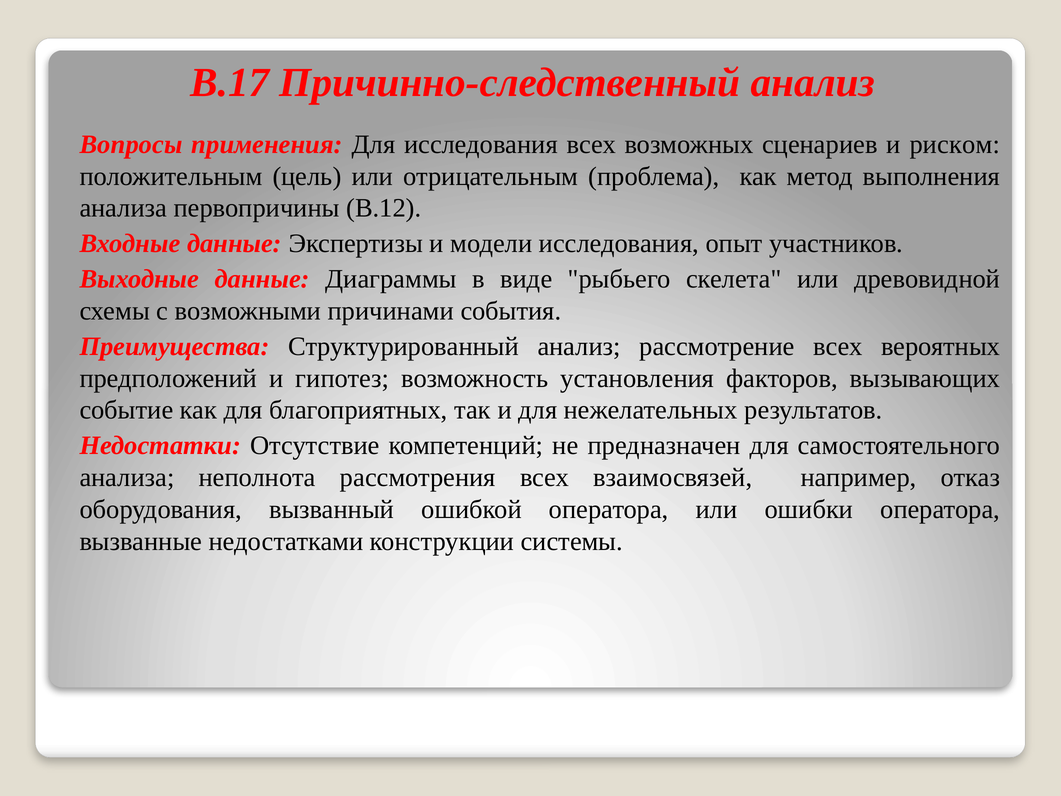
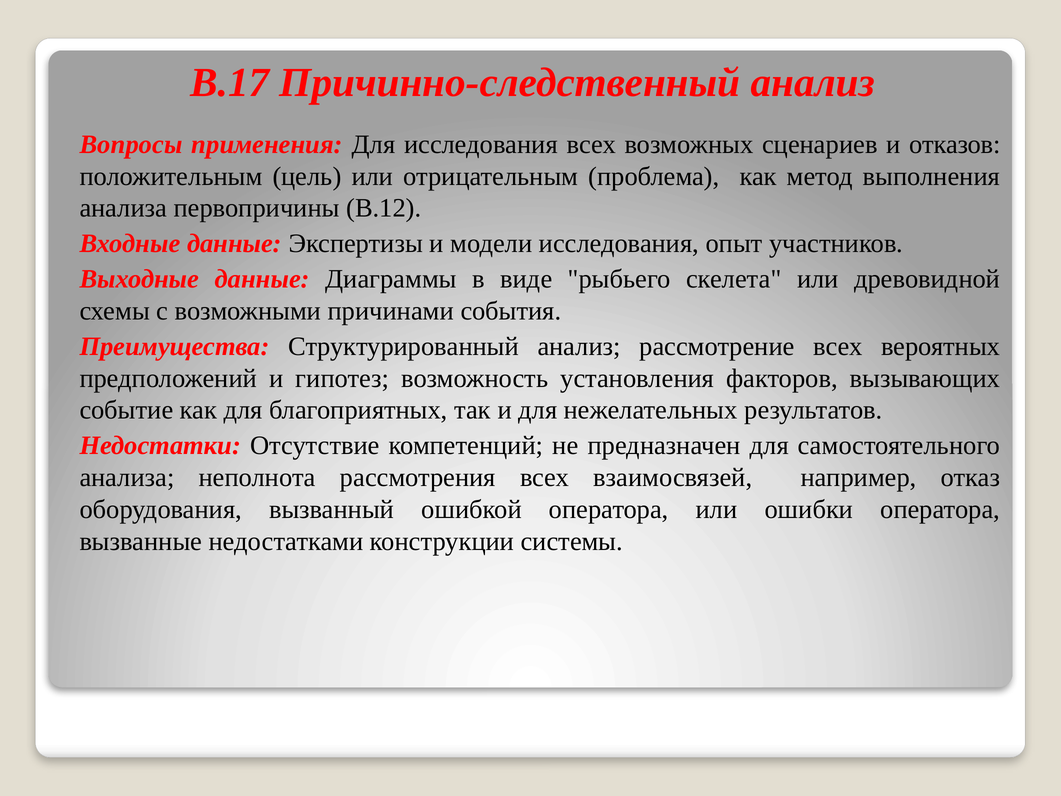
риском: риском -> отказов
